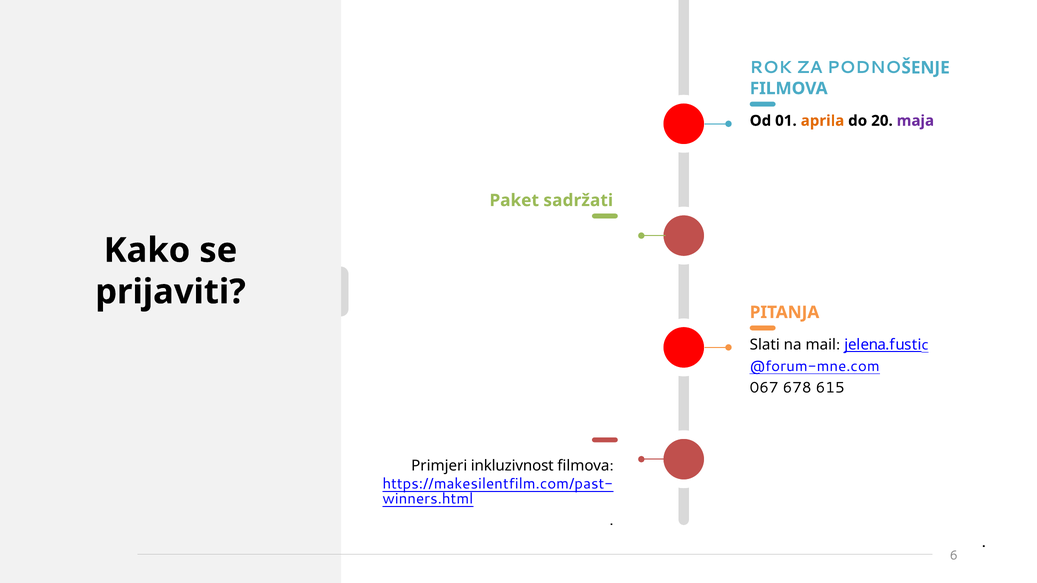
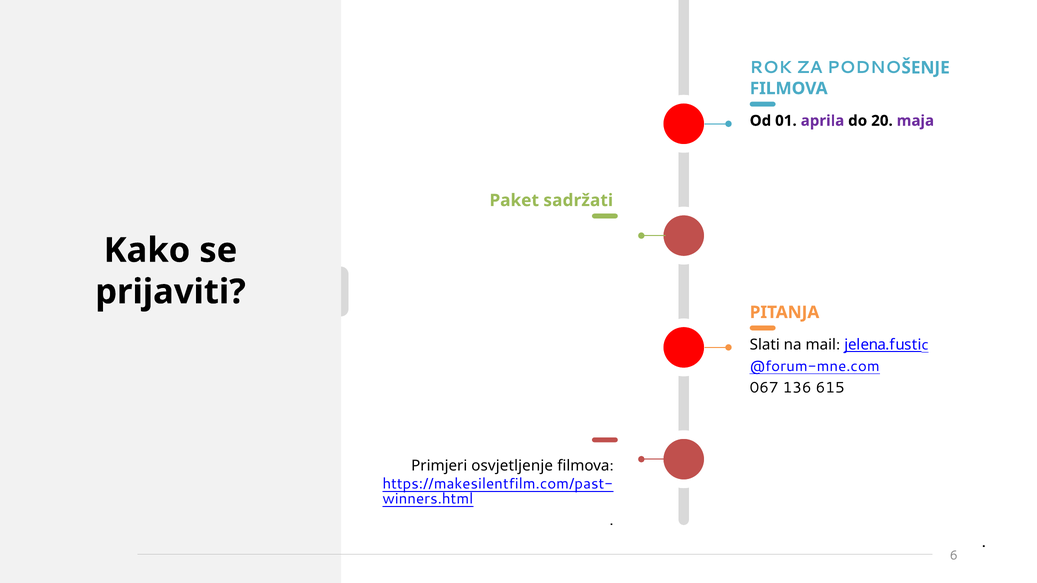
aprila colour: orange -> purple
678: 678 -> 136
inkluzivnost: inkluzivnost -> osvjetljenje
